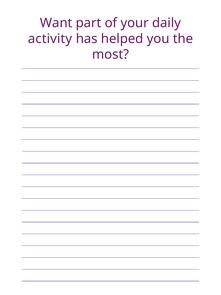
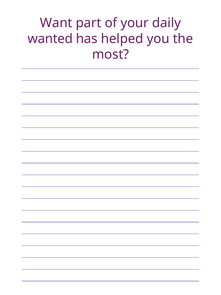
activity: activity -> wanted
